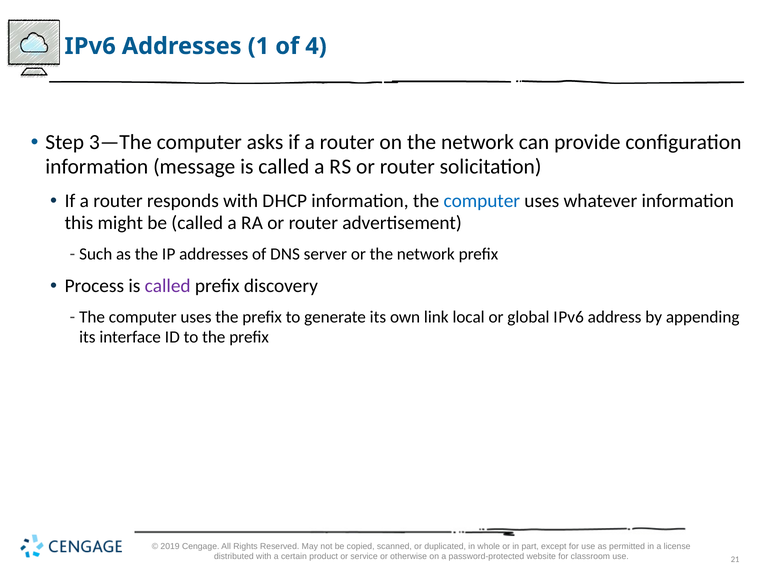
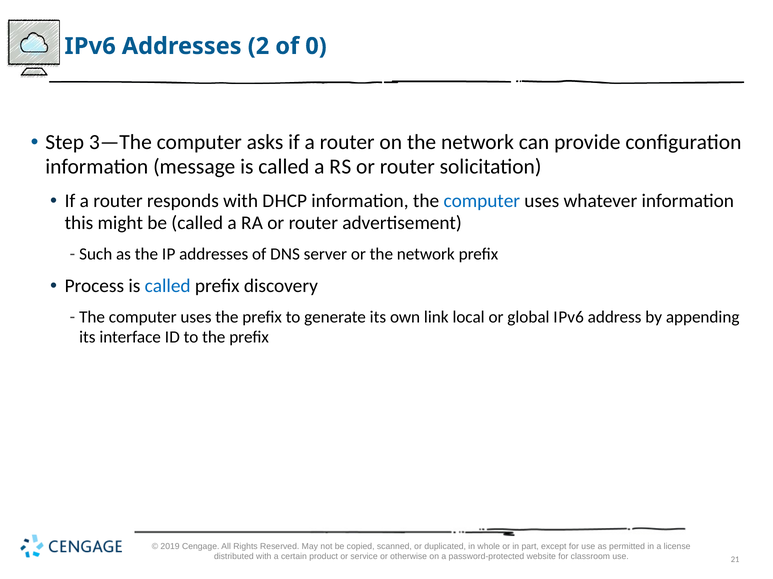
1: 1 -> 2
4: 4 -> 0
called at (168, 286) colour: purple -> blue
